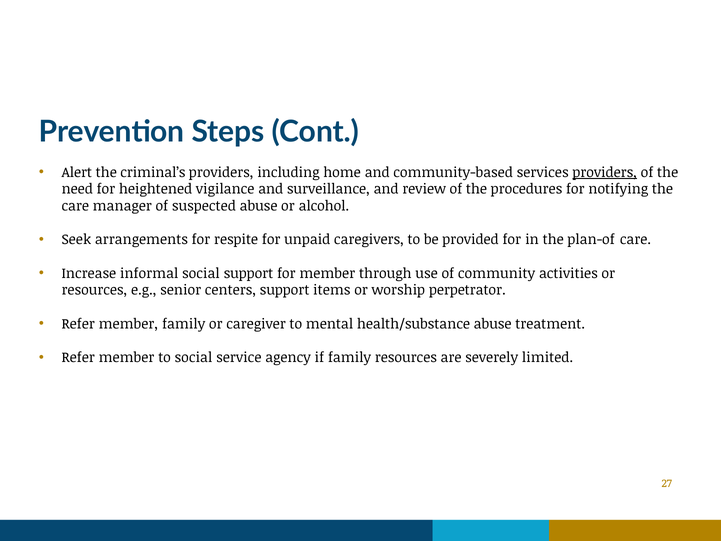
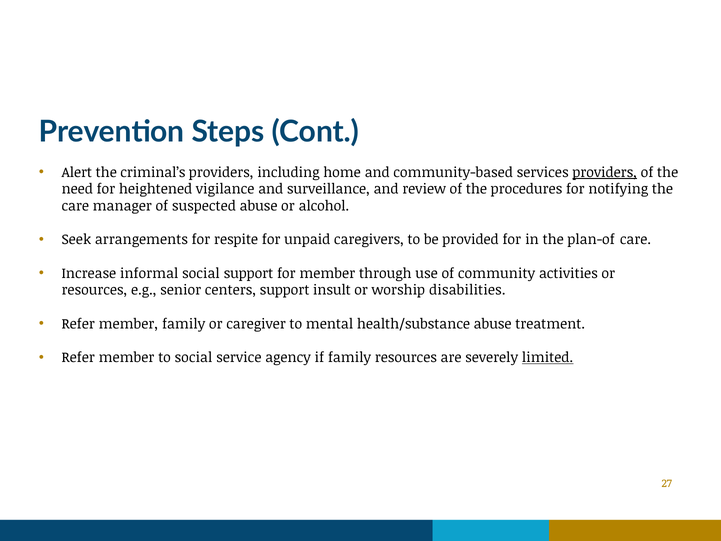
items: items -> insult
perpetrator: perpetrator -> disabilities
limited underline: none -> present
